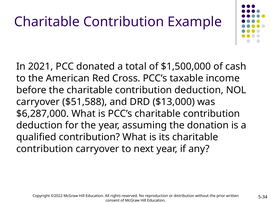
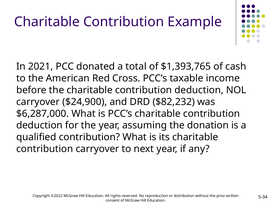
$1,500,000: $1,500,000 -> $1,393,765
$51,588: $51,588 -> $24,900
$13,000: $13,000 -> $82,232
